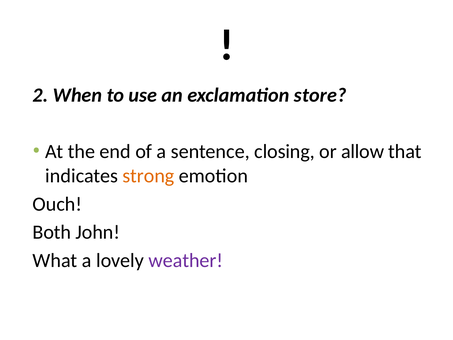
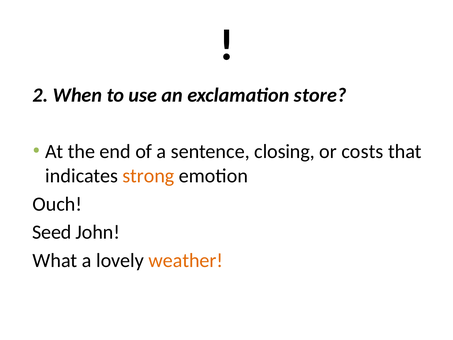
allow: allow -> costs
Both: Both -> Seed
weather colour: purple -> orange
